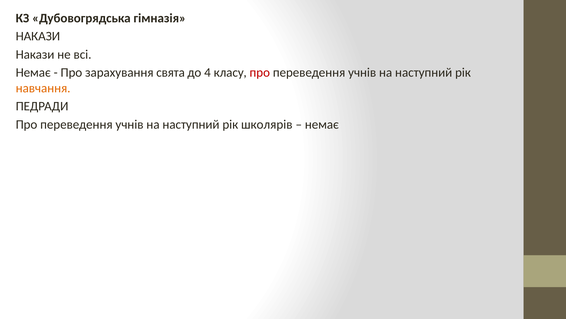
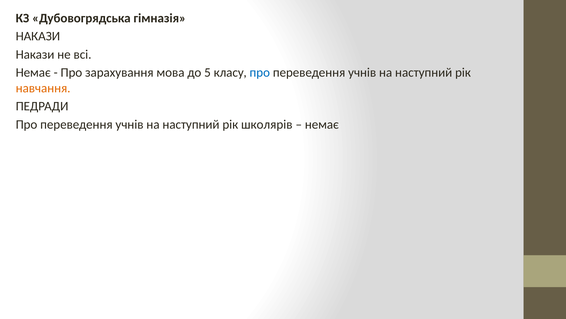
свята: свята -> мова
4: 4 -> 5
про at (260, 72) colour: red -> blue
